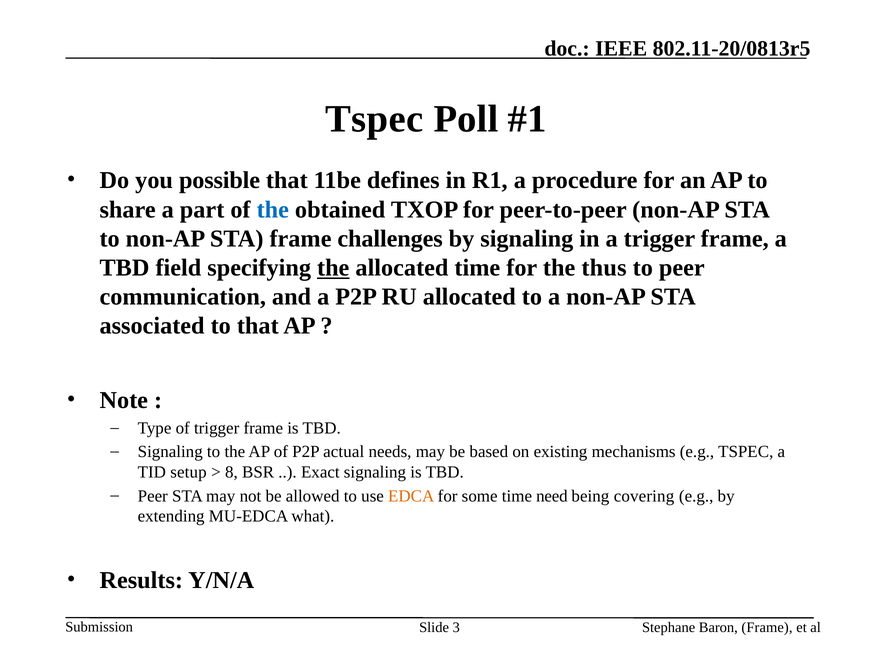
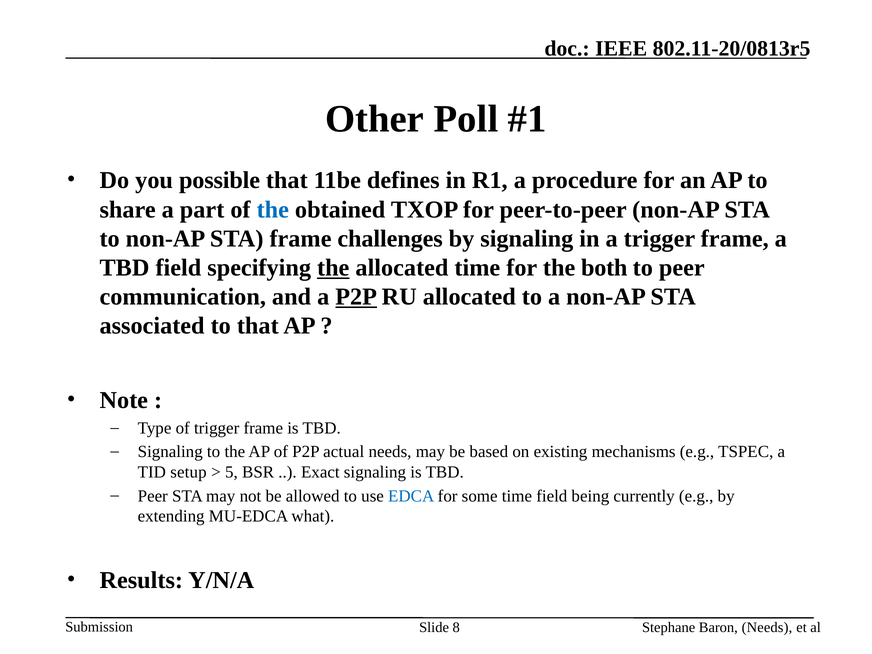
Tspec at (374, 119): Tspec -> Other
thus: thus -> both
P2P at (356, 297) underline: none -> present
8: 8 -> 5
EDCA colour: orange -> blue
time need: need -> field
covering: covering -> currently
3: 3 -> 8
Baron Frame: Frame -> Needs
